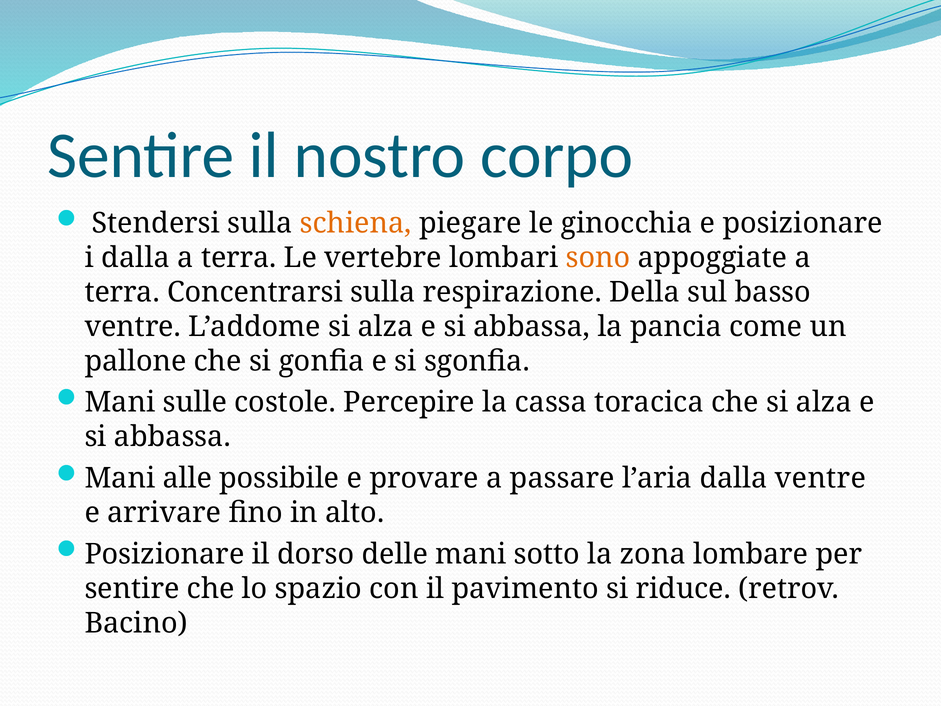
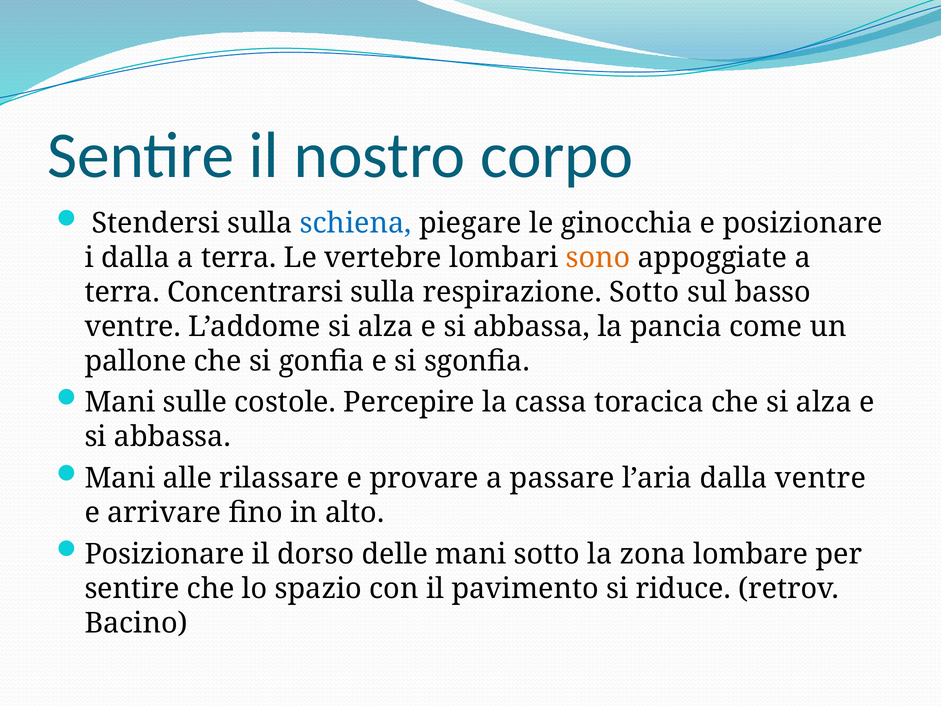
schiena colour: orange -> blue
respirazione Della: Della -> Sotto
possibile: possibile -> rilassare
